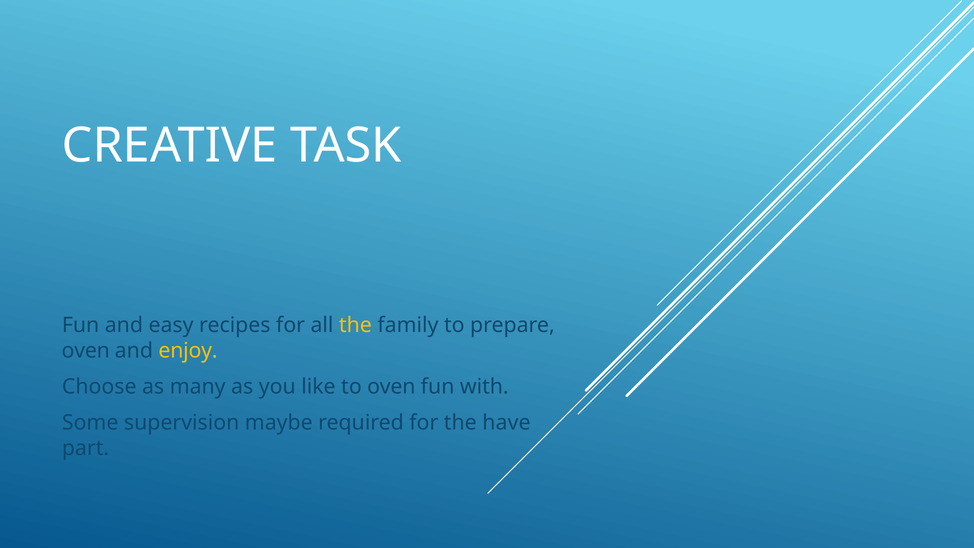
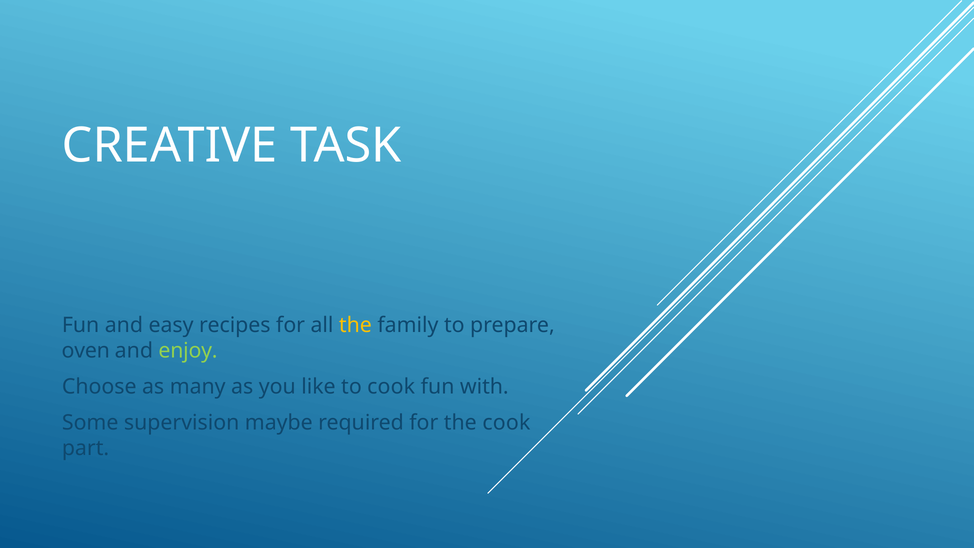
enjoy colour: yellow -> light green
to oven: oven -> cook
the have: have -> cook
